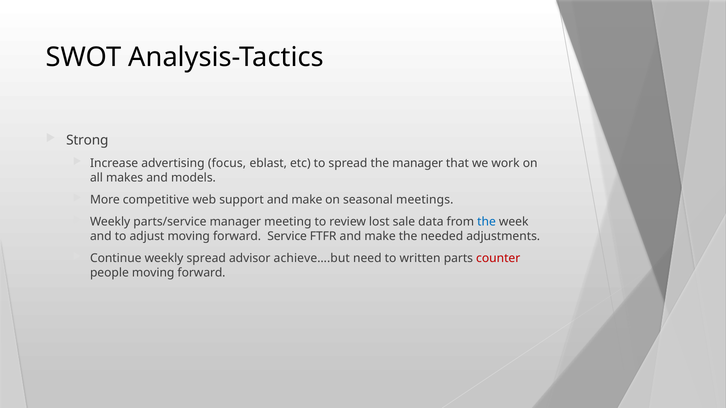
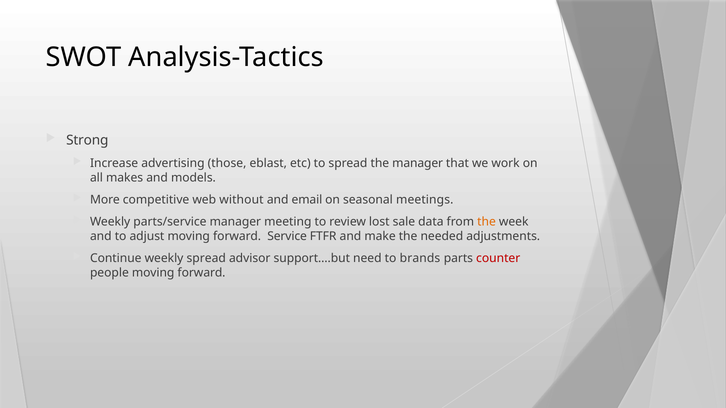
focus: focus -> those
support: support -> without
make at (307, 200): make -> email
the at (487, 222) colour: blue -> orange
achieve….but: achieve….but -> support….but
written: written -> brands
